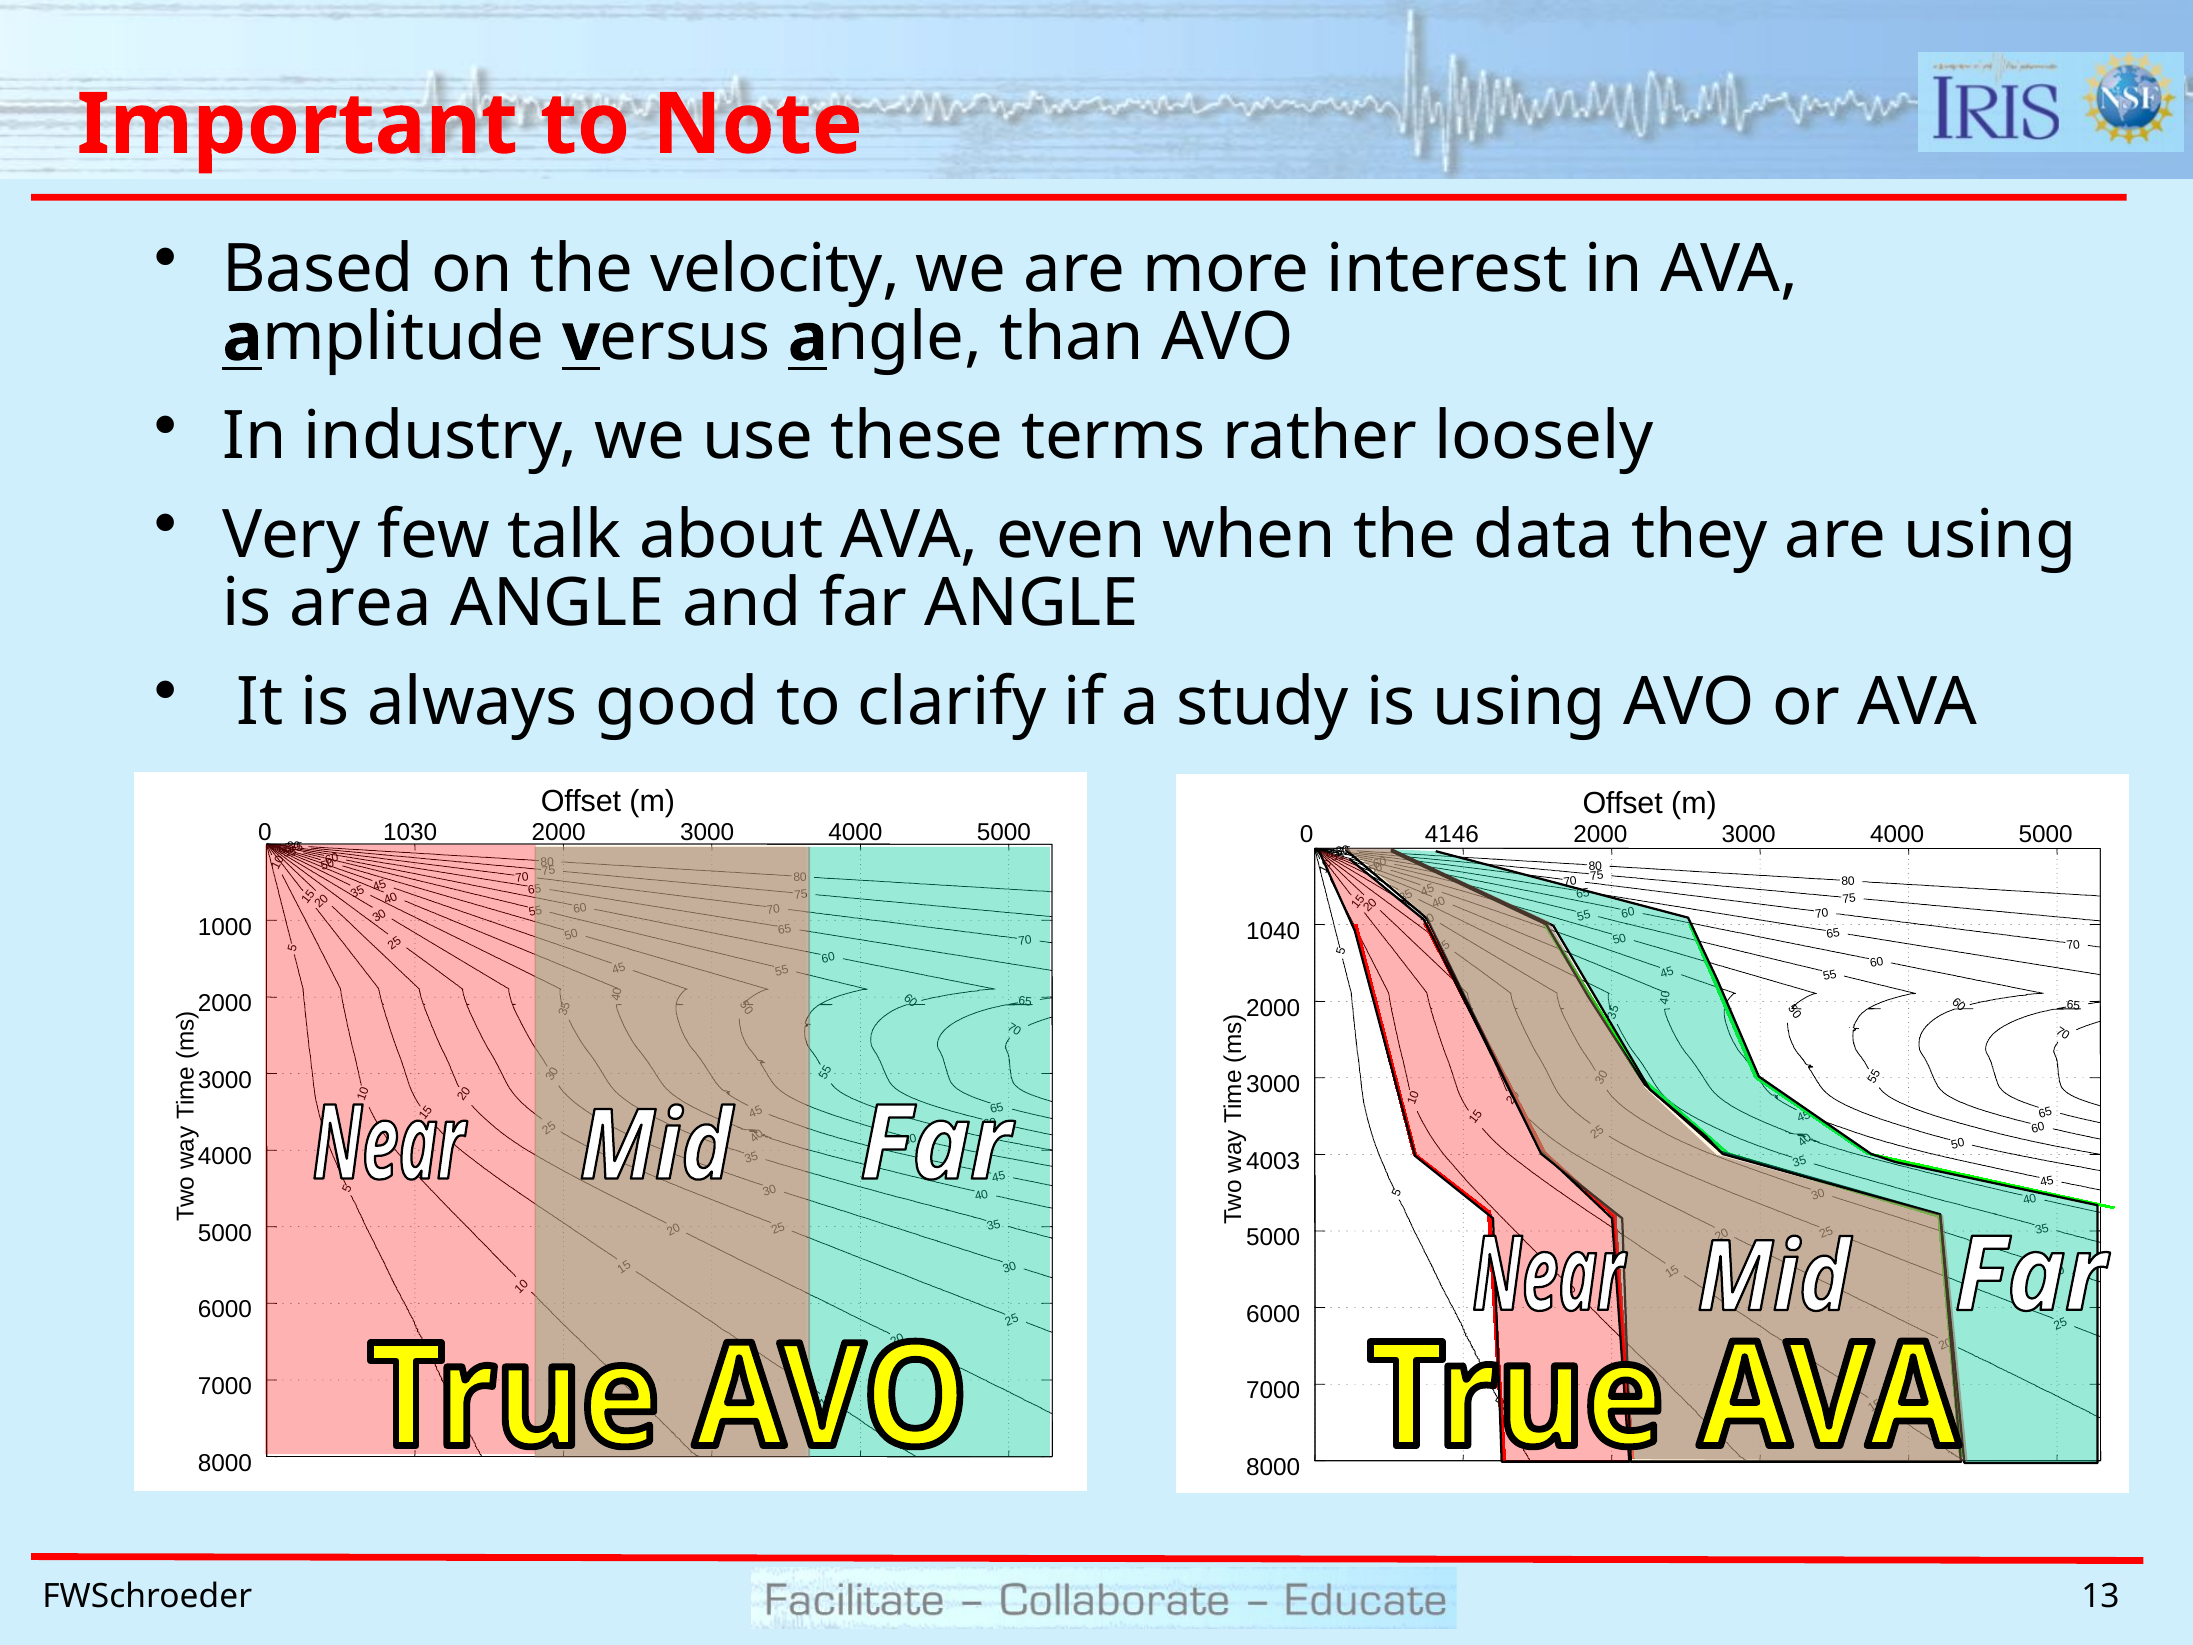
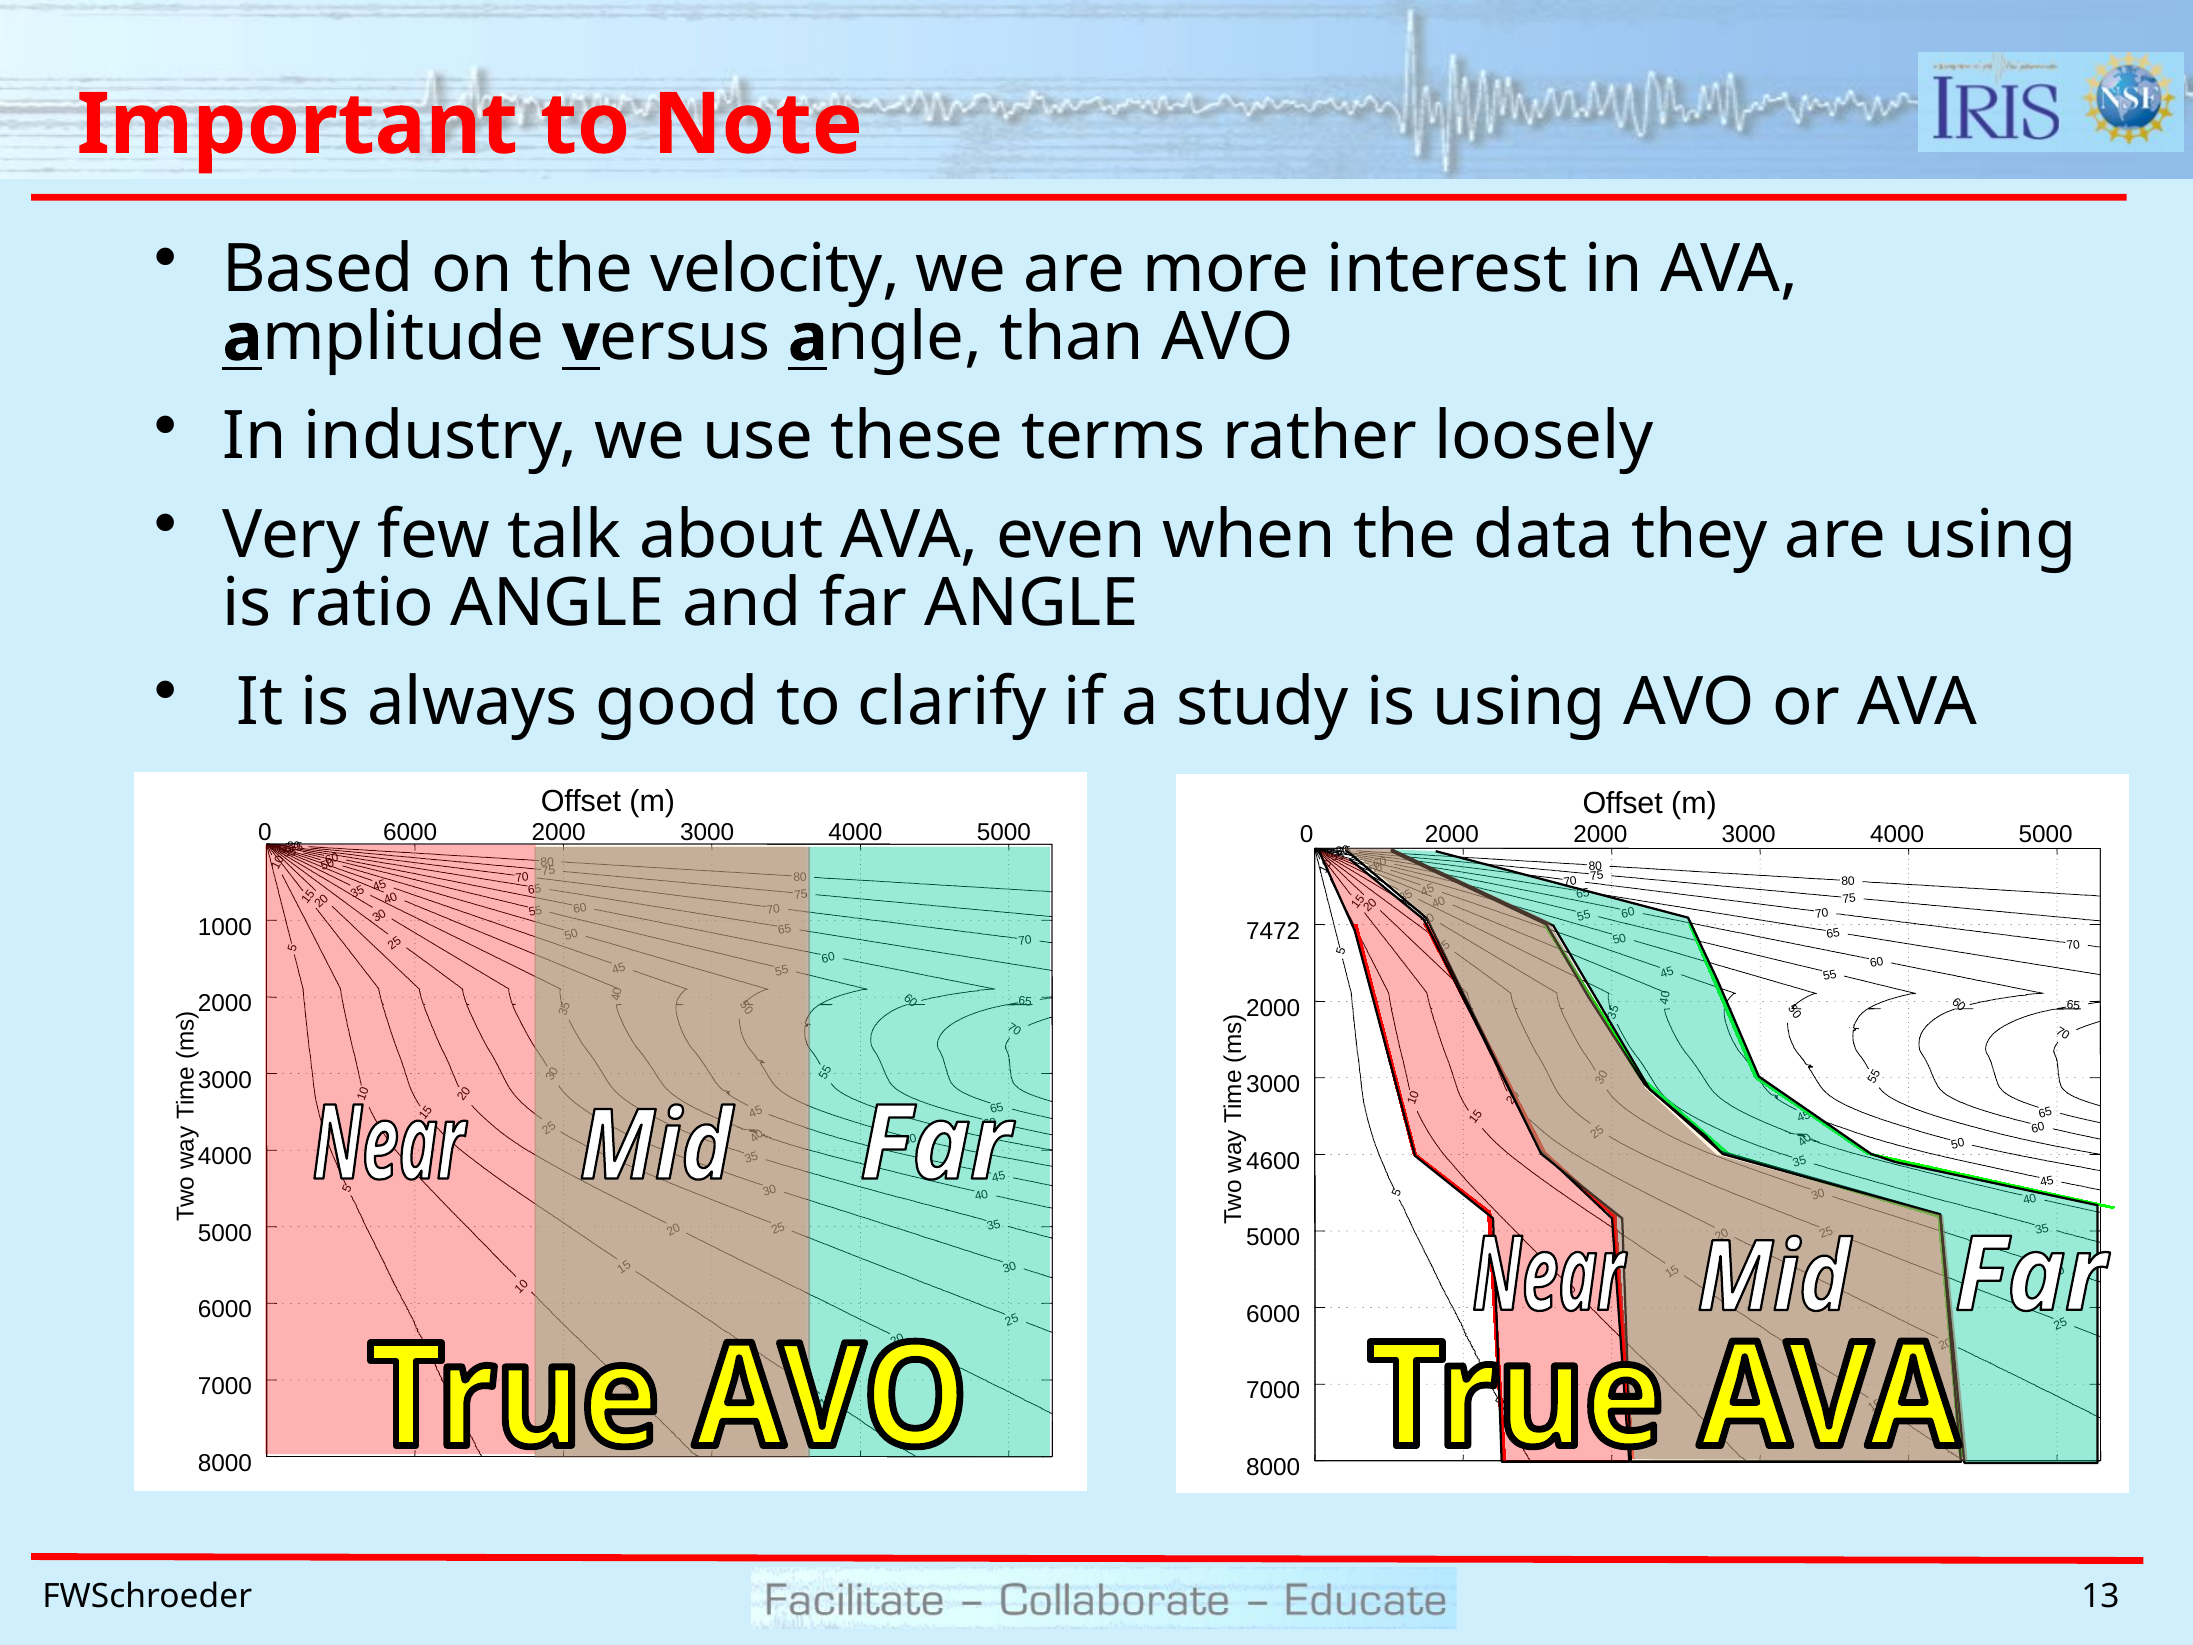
area: area -> ratio
0 1030: 1030 -> 6000
0 4146: 4146 -> 2000
1040: 1040 -> 7472
4003: 4003 -> 4600
